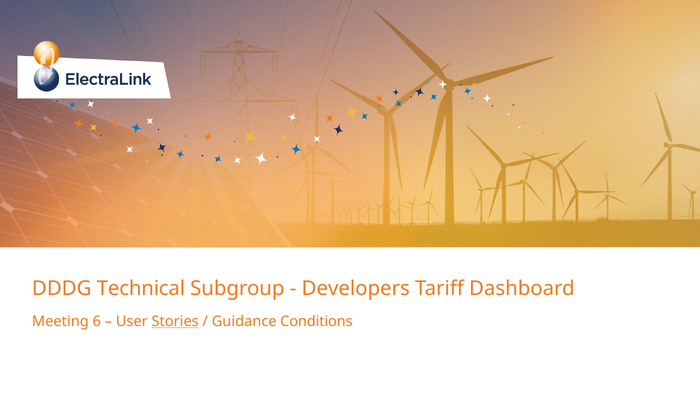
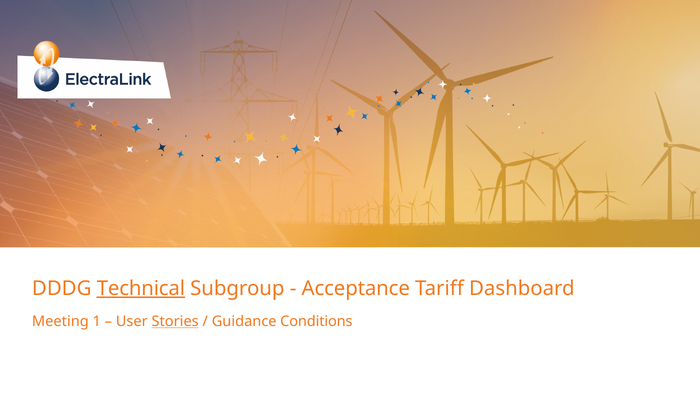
Technical underline: none -> present
Developers: Developers -> Acceptance
6: 6 -> 1
